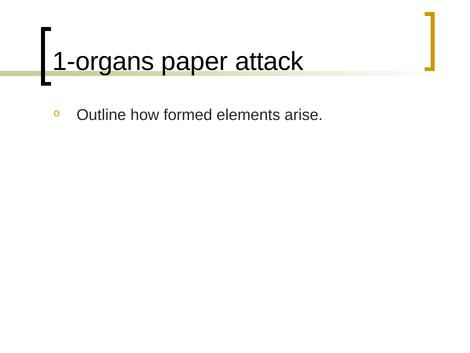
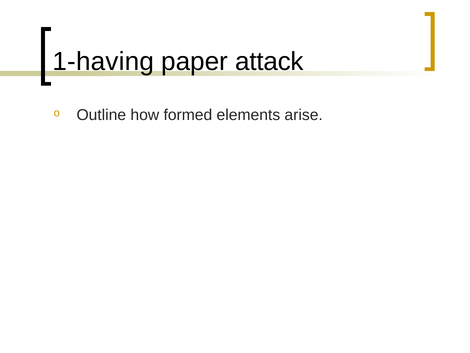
1-organs: 1-organs -> 1-having
